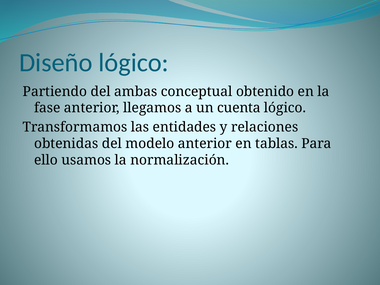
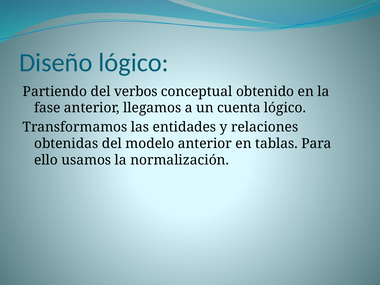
ambas: ambas -> verbos
